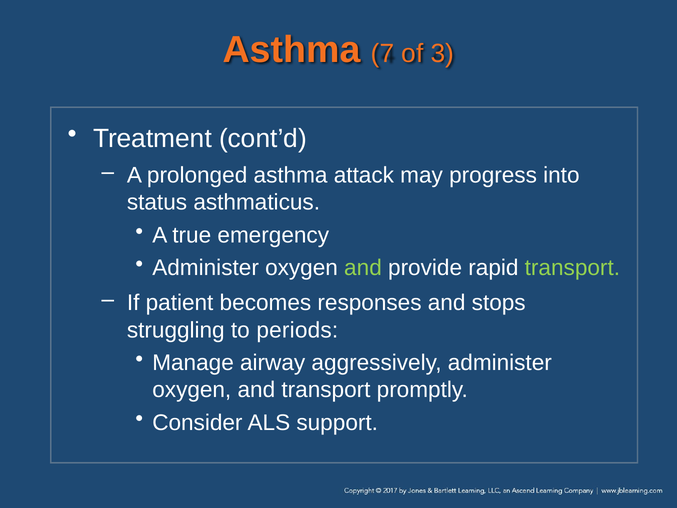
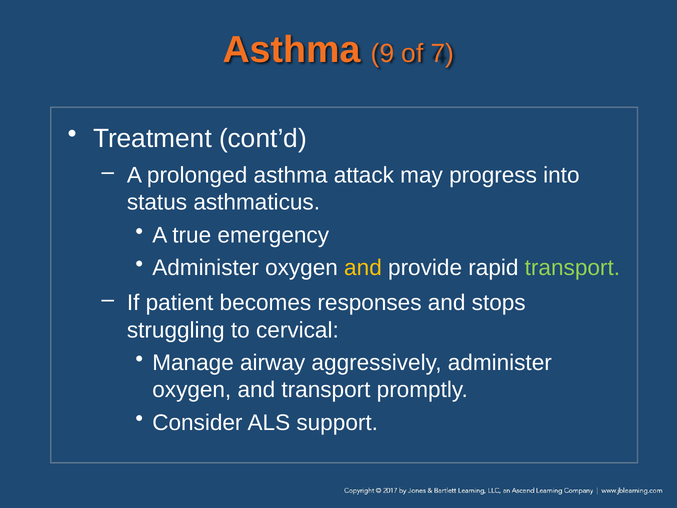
7: 7 -> 9
3: 3 -> 7
and at (363, 268) colour: light green -> yellow
periods: periods -> cervical
